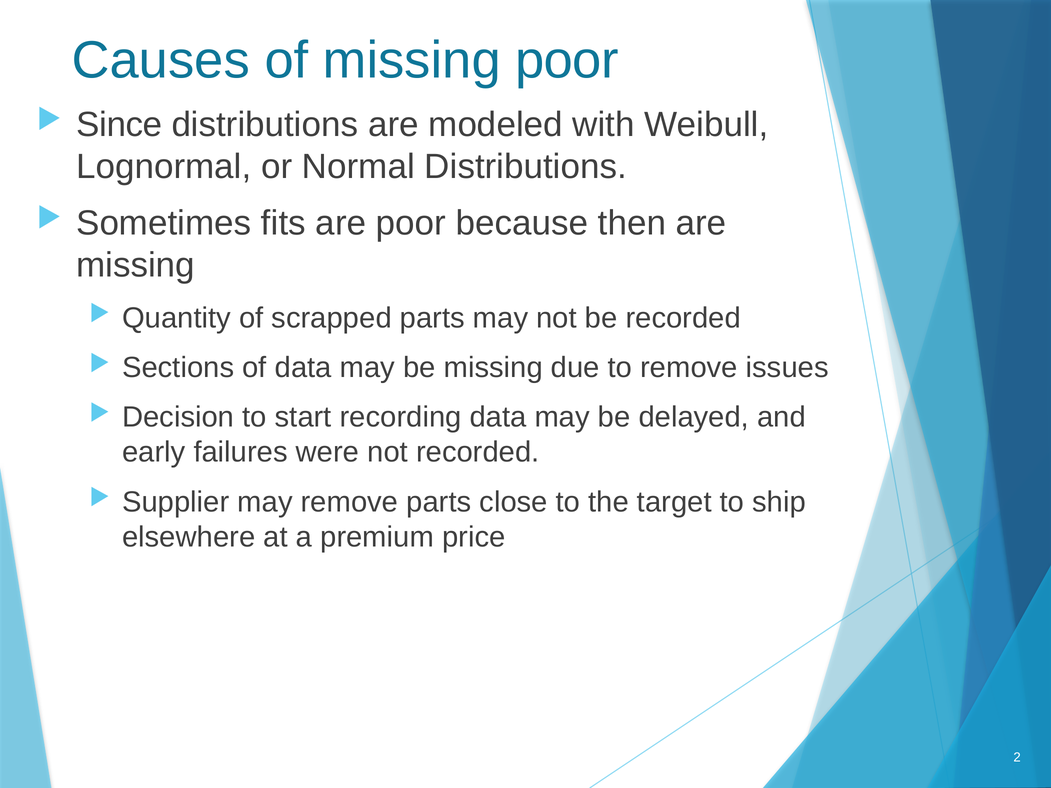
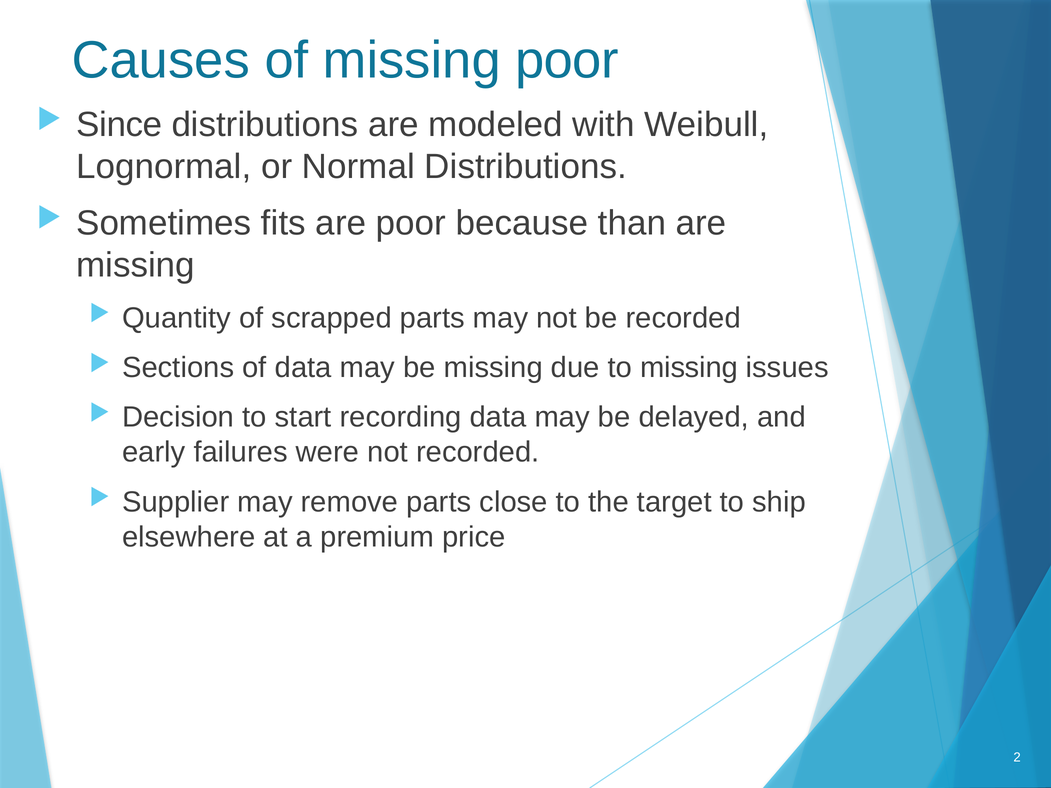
then: then -> than
to remove: remove -> missing
